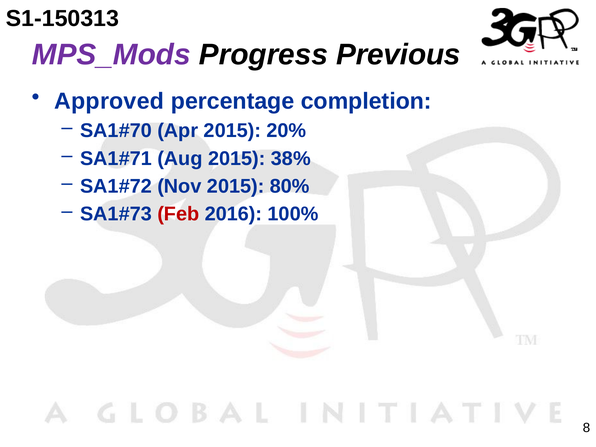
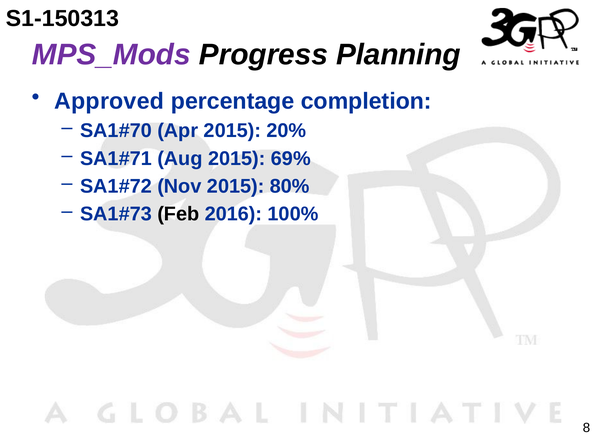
Previous: Previous -> Planning
38%: 38% -> 69%
Feb colour: red -> black
